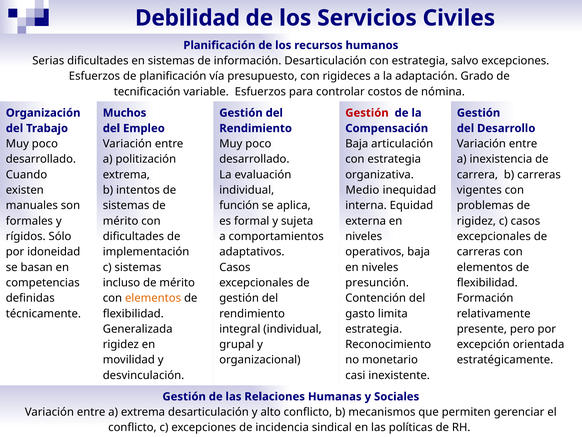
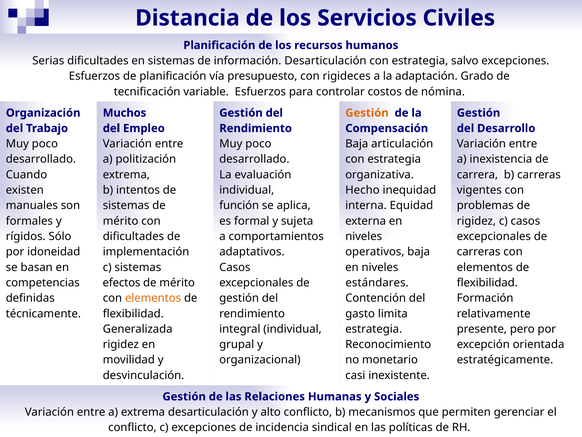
Debilidad: Debilidad -> Distancia
Gestión at (367, 113) colour: red -> orange
Medio: Medio -> Hecho
incluso: incluso -> efectos
presunción: presunción -> estándares
